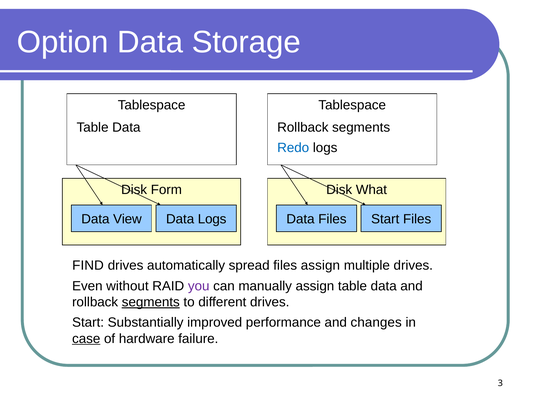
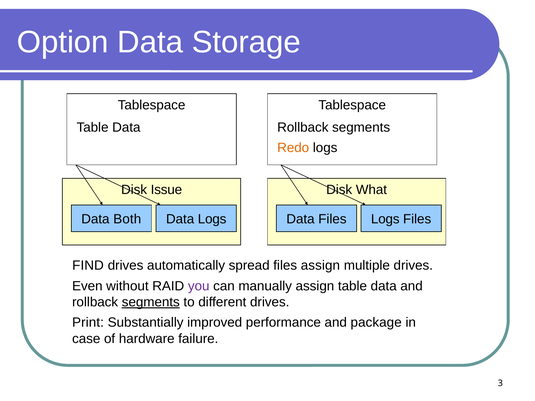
Redo colour: blue -> orange
Form: Form -> Issue
View: View -> Both
Files Start: Start -> Logs
Start at (88, 323): Start -> Print
changes: changes -> package
case underline: present -> none
